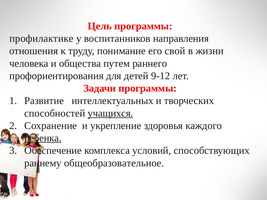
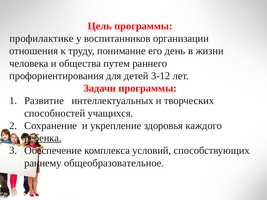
направления: направления -> организации
свой: свой -> день
9-12: 9-12 -> 3-12
учащихся underline: present -> none
